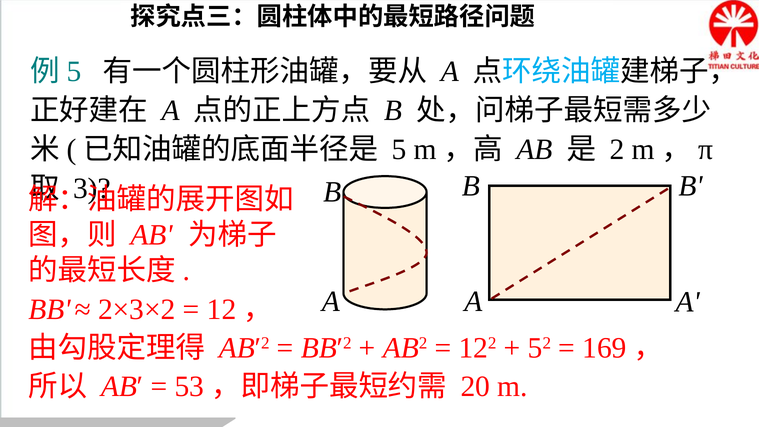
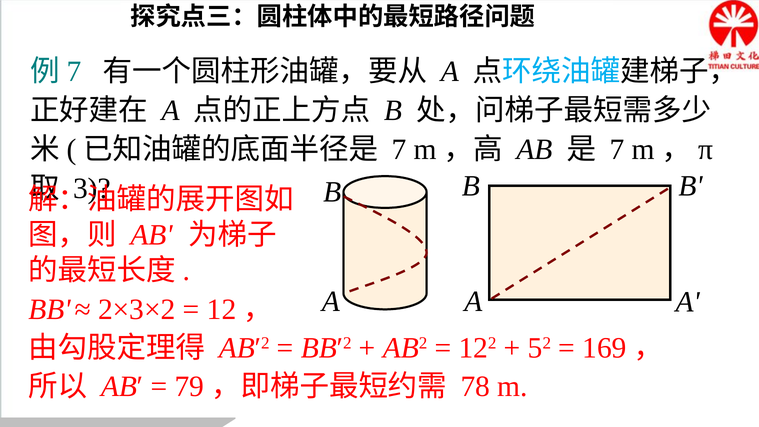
5 at (74, 72): 5 -> 7
5 at (399, 150): 5 -> 7
2 at (617, 150): 2 -> 7
53: 53 -> 79
20: 20 -> 78
